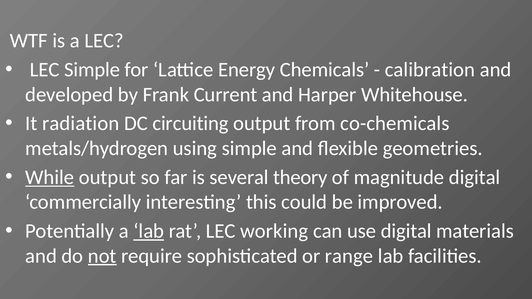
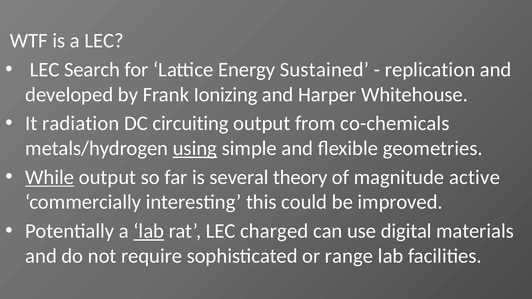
LEC Simple: Simple -> Search
Chemicals: Chemicals -> Sustained
calibration: calibration -> replication
Current: Current -> Ionizing
using underline: none -> present
magnitude digital: digital -> active
working: working -> charged
not underline: present -> none
